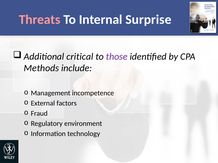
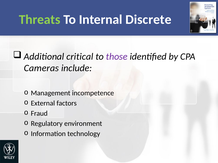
Threats colour: pink -> light green
Surprise: Surprise -> Discrete
Methods: Methods -> Cameras
